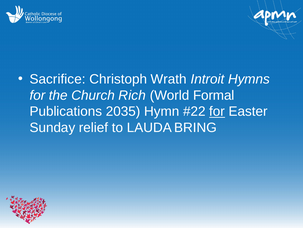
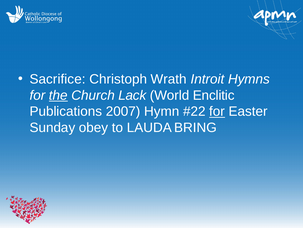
the underline: none -> present
Rich: Rich -> Lack
Formal: Formal -> Enclitic
2035: 2035 -> 2007
relief: relief -> obey
